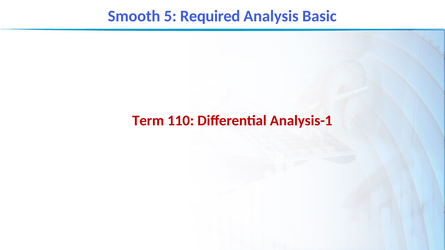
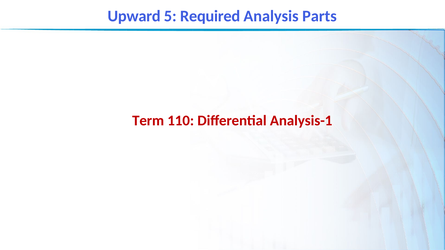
Smooth: Smooth -> Upward
Basic: Basic -> Parts
